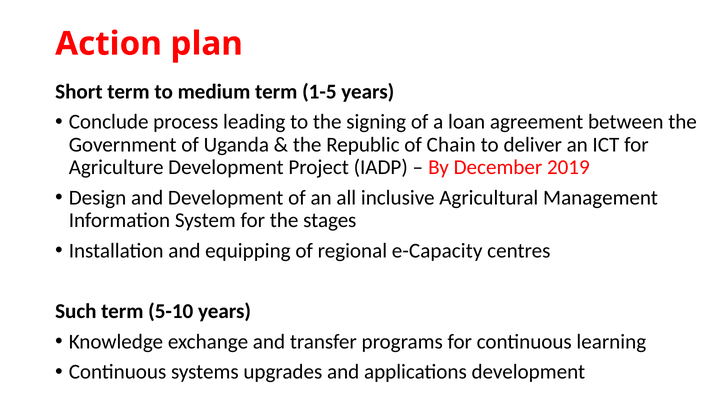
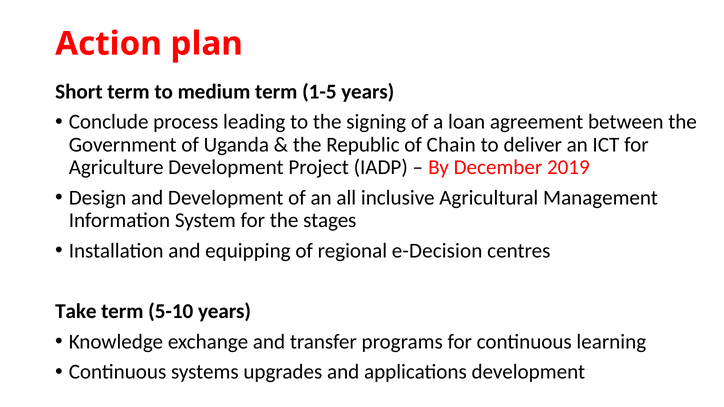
e-Capacity: e-Capacity -> e-Decision
Such: Such -> Take
